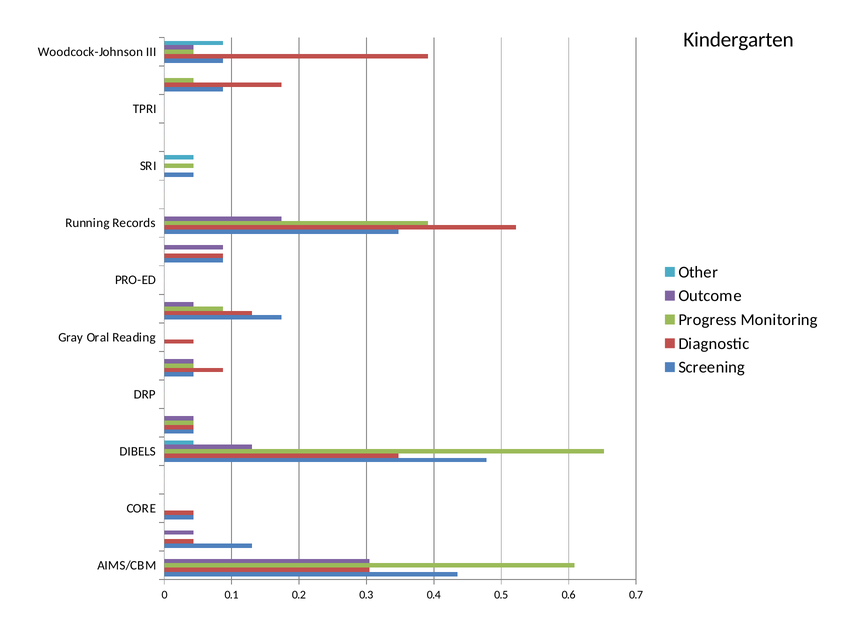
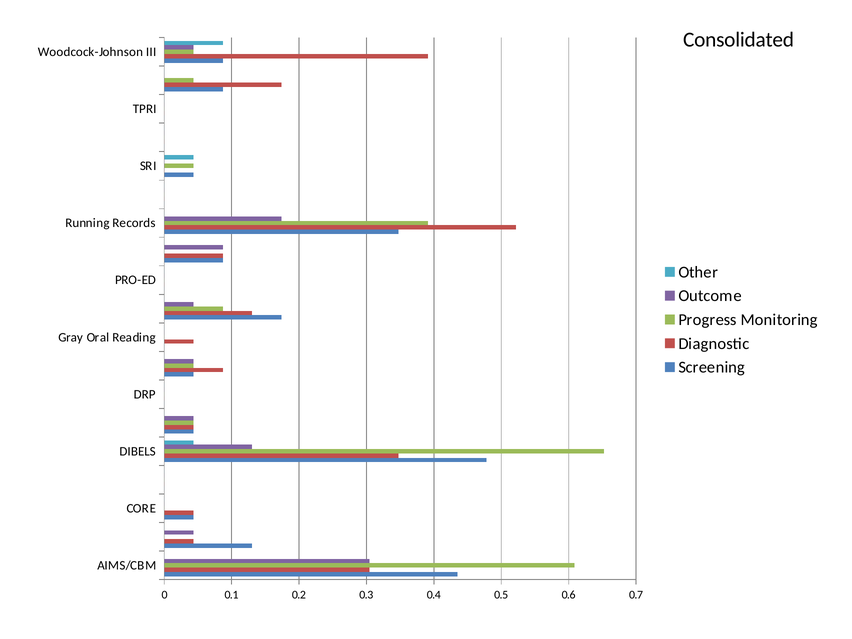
Kindergarten: Kindergarten -> Consolidated
